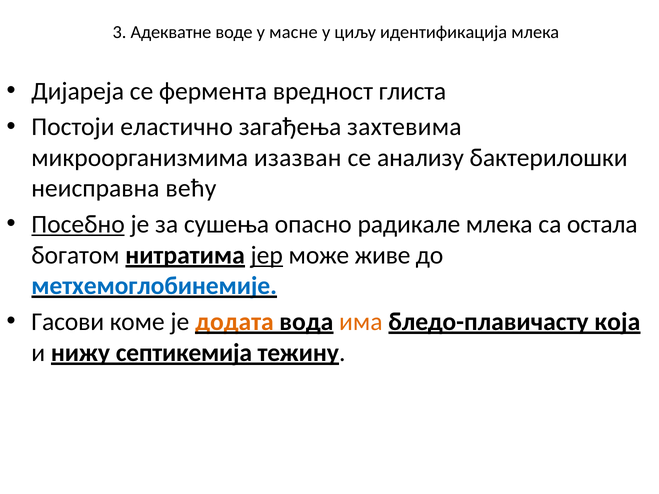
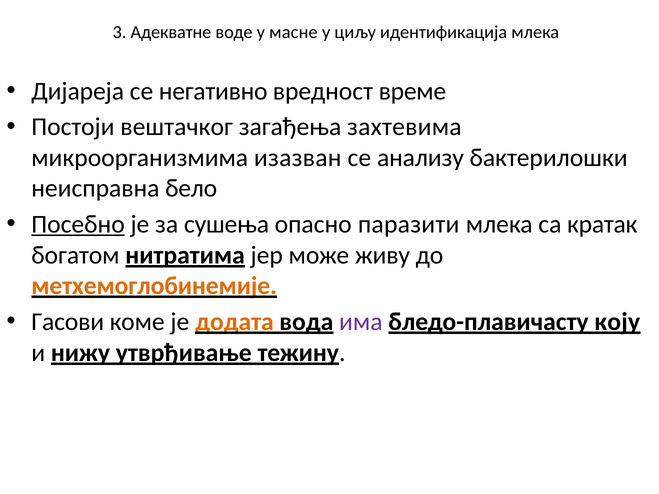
фермента: фермента -> негативно
глиста: глиста -> време
еластично: еластично -> вештачког
већу: већу -> бело
радикале: радикале -> паразити
остала: остала -> кратак
јер underline: present -> none
живе: живе -> живу
метхемоглобинемије colour: blue -> orange
има colour: orange -> purple
која: која -> коју
септикемија: септикемија -> утврђивање
